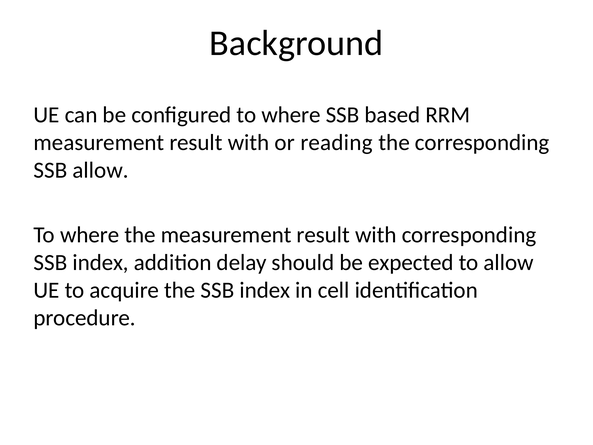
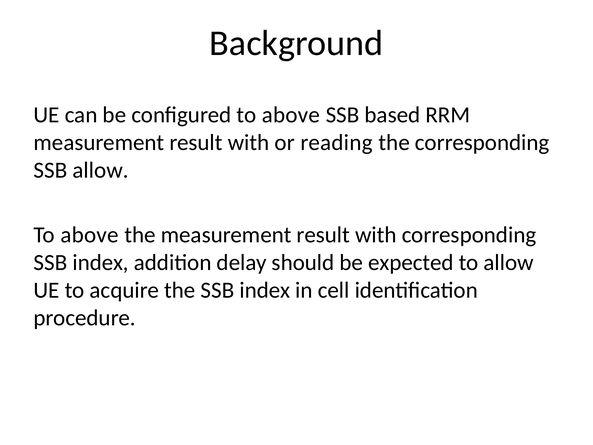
configured to where: where -> above
where at (90, 235): where -> above
